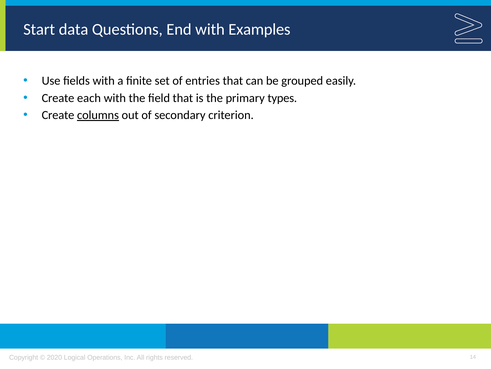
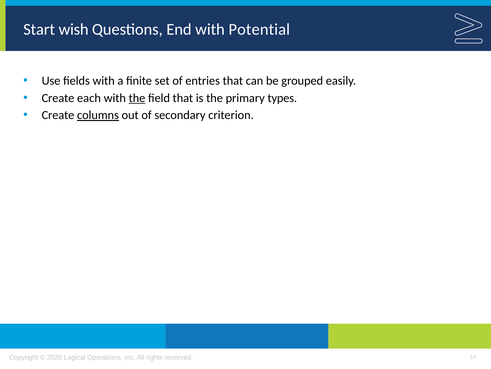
data: data -> wish
Examples: Examples -> Potential
the at (137, 98) underline: none -> present
